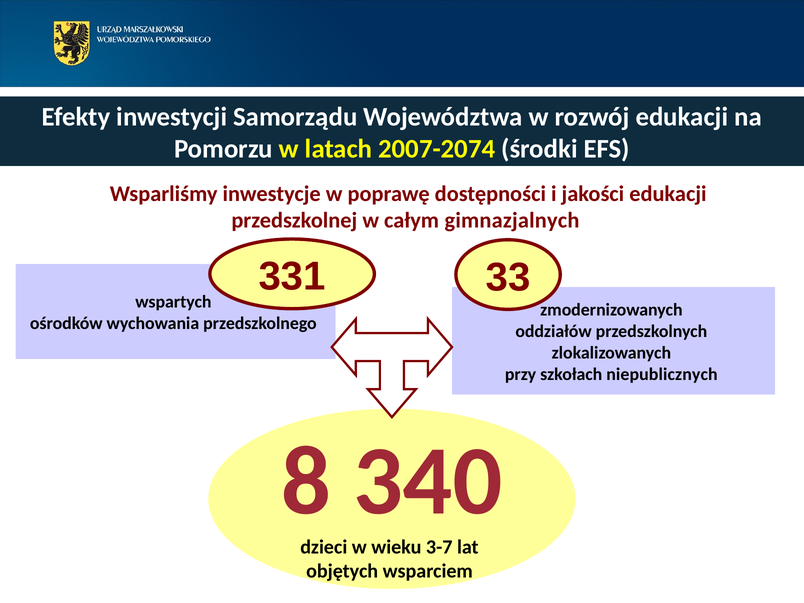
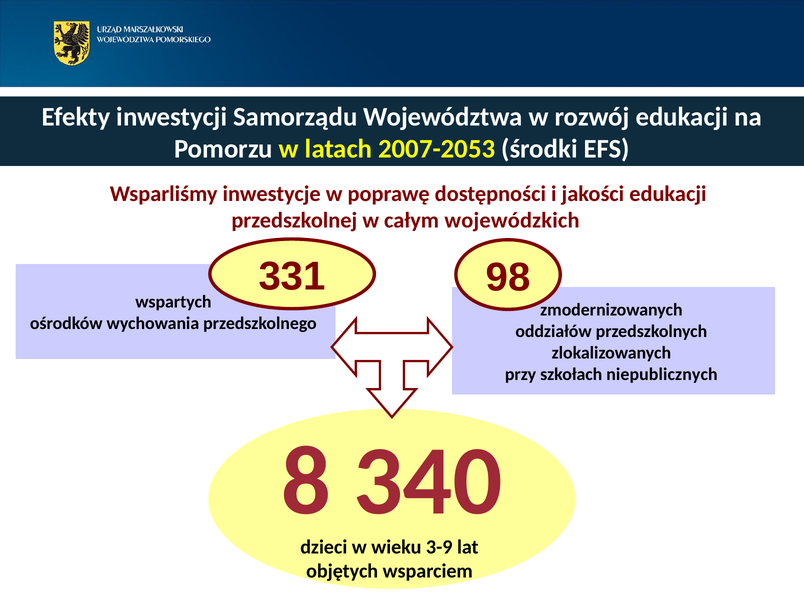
2007-2074: 2007-2074 -> 2007-2053
gimnazjalnych: gimnazjalnych -> wojewódzkich
33: 33 -> 98
3-7: 3-7 -> 3-9
